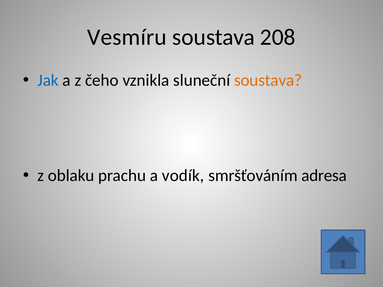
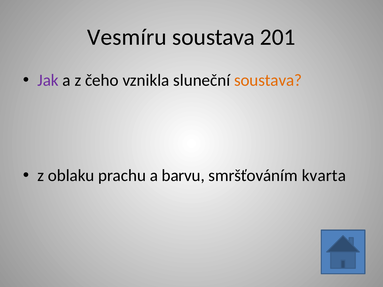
208: 208 -> 201
Jak colour: blue -> purple
vodík: vodík -> barvu
adresa: adresa -> kvarta
